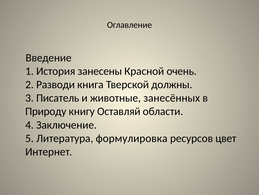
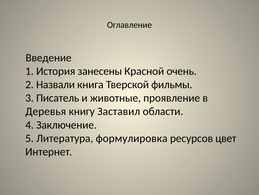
Разводи: Разводи -> Назвали
должны: должны -> фильмы
занесённых: занесённых -> проявление
Природу: Природу -> Деревья
Оставляй: Оставляй -> Заставил
